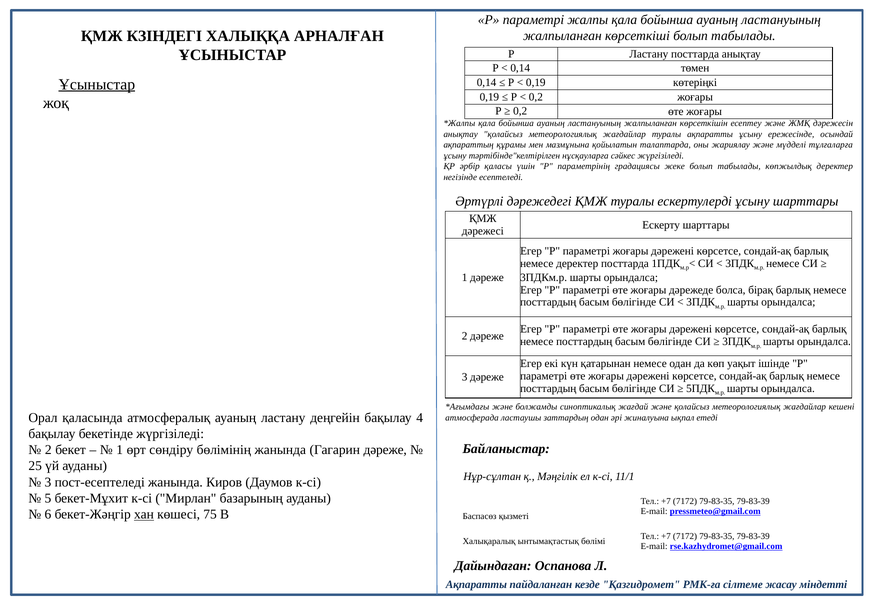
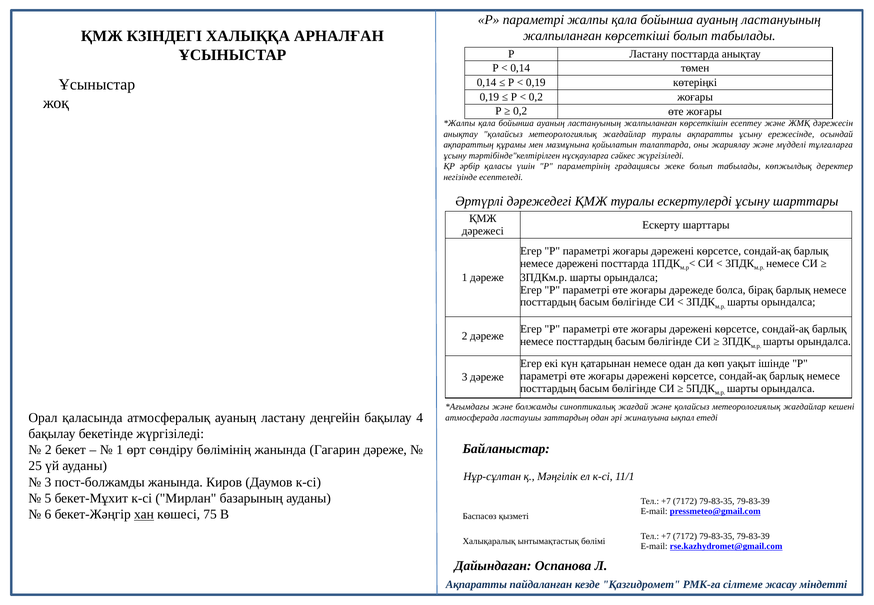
Ұсыныстар at (97, 84) underline: present -> none
немесе деректер: деректер -> дәрежені
пост-есептеледі: пост-есептеледі -> пост-болжамды
